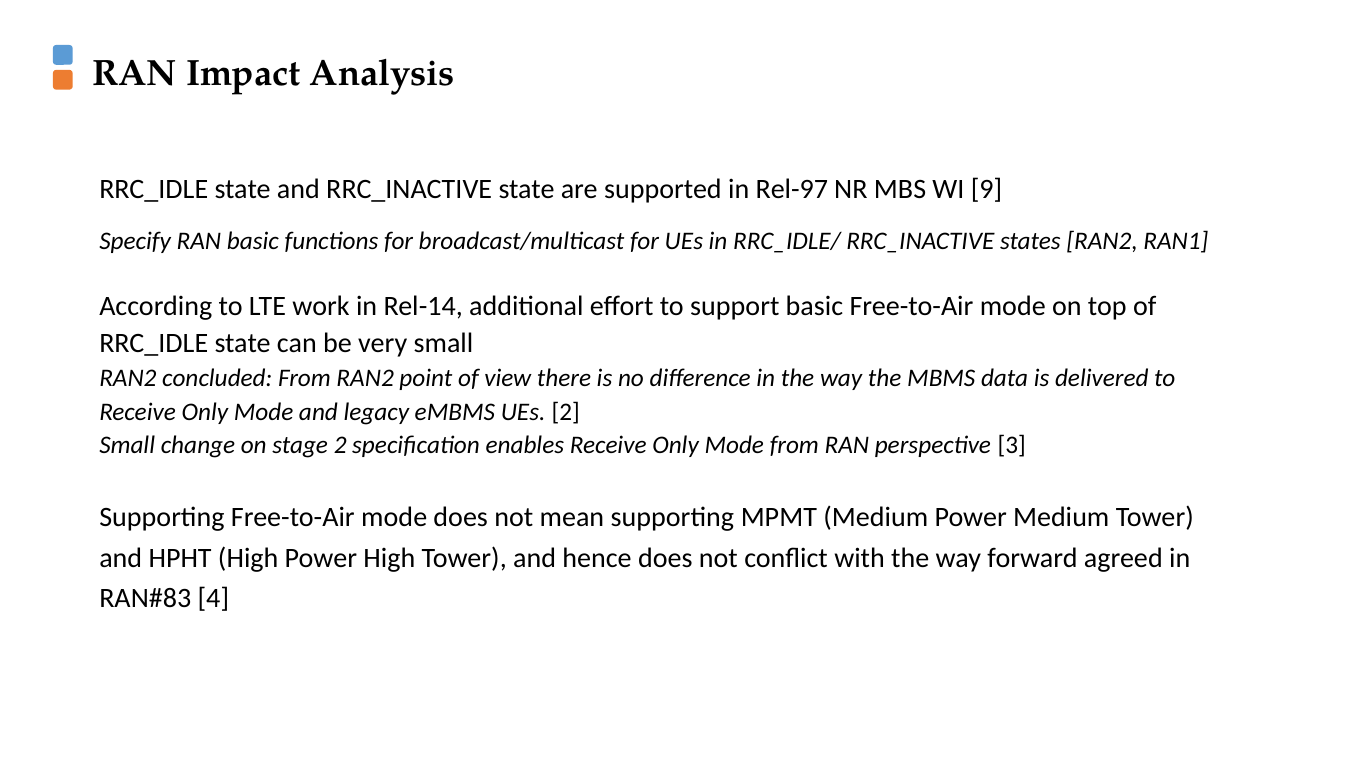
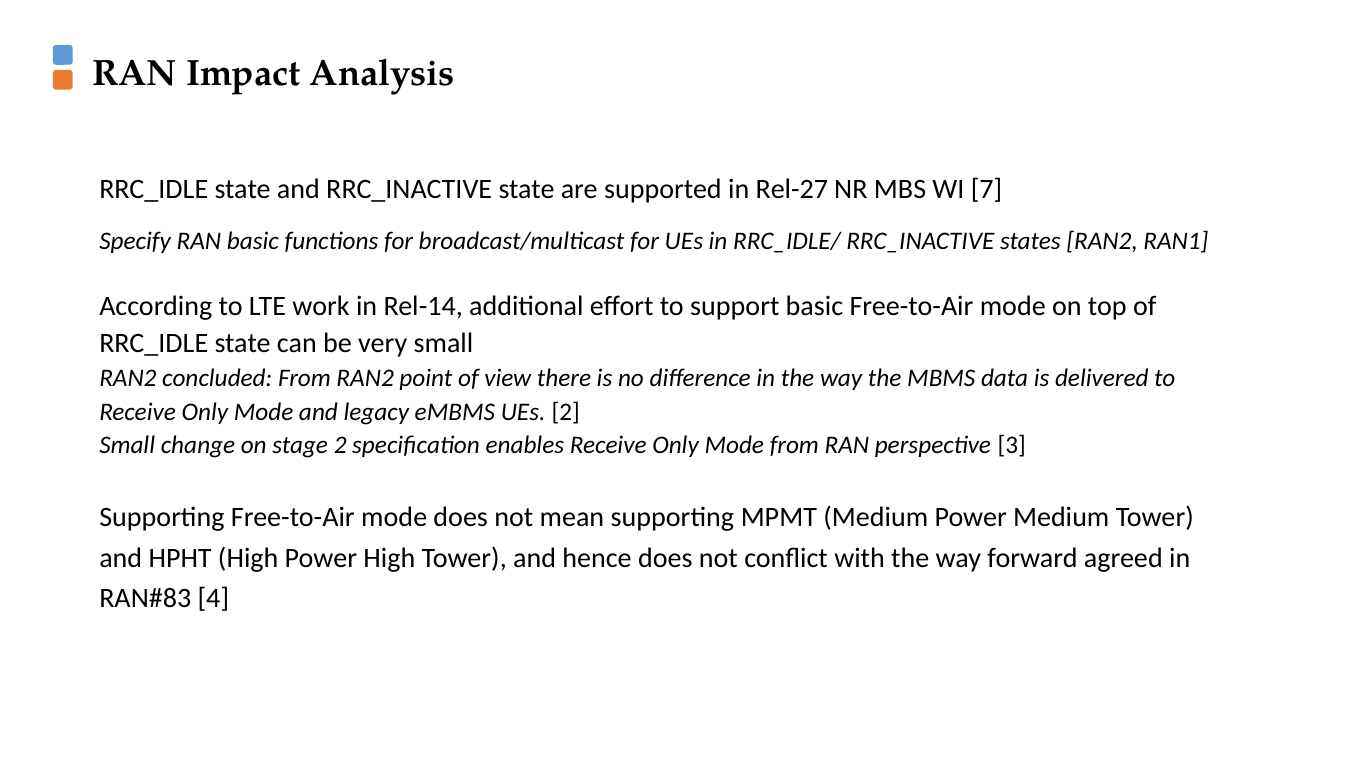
Rel-97: Rel-97 -> Rel-27
9: 9 -> 7
